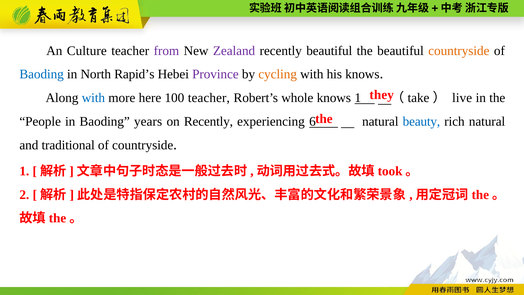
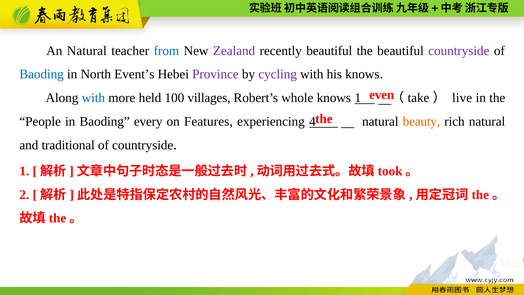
An Culture: Culture -> Natural
from colour: purple -> blue
countryside at (459, 51) colour: orange -> purple
Rapid’s: Rapid’s -> Event’s
cycling colour: orange -> purple
they: they -> even
here: here -> held
100 teacher: teacher -> villages
years: years -> every
on Recently: Recently -> Features
6: 6 -> 4
beauty colour: blue -> orange
